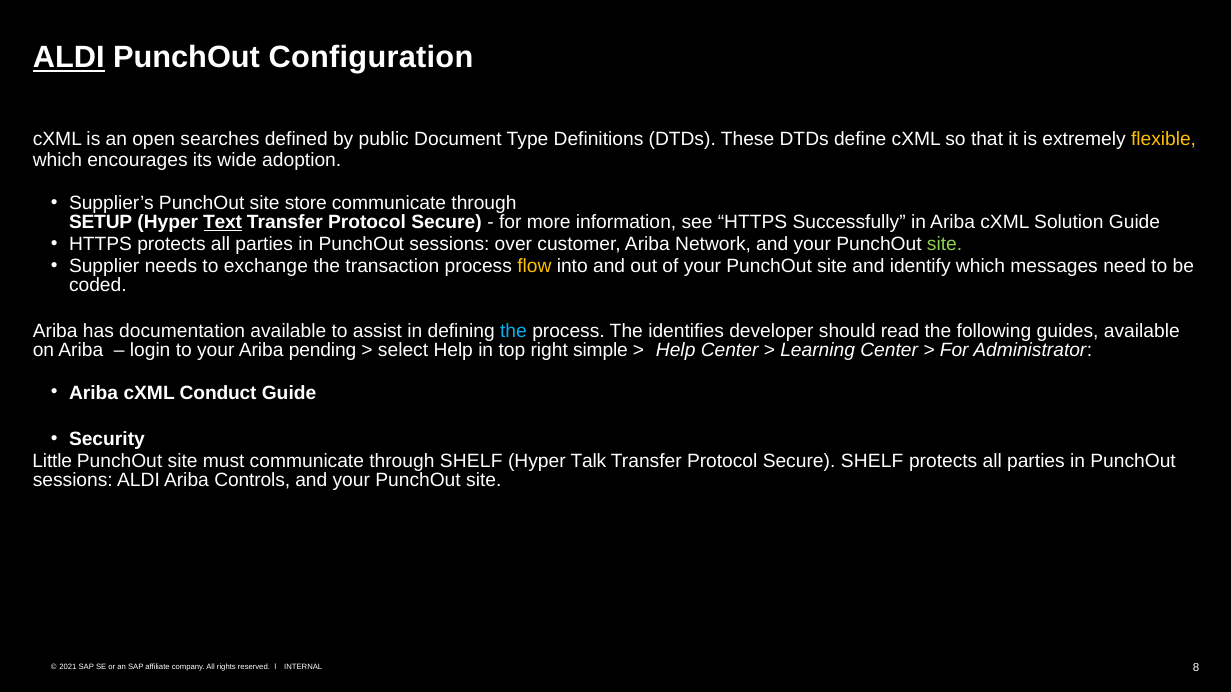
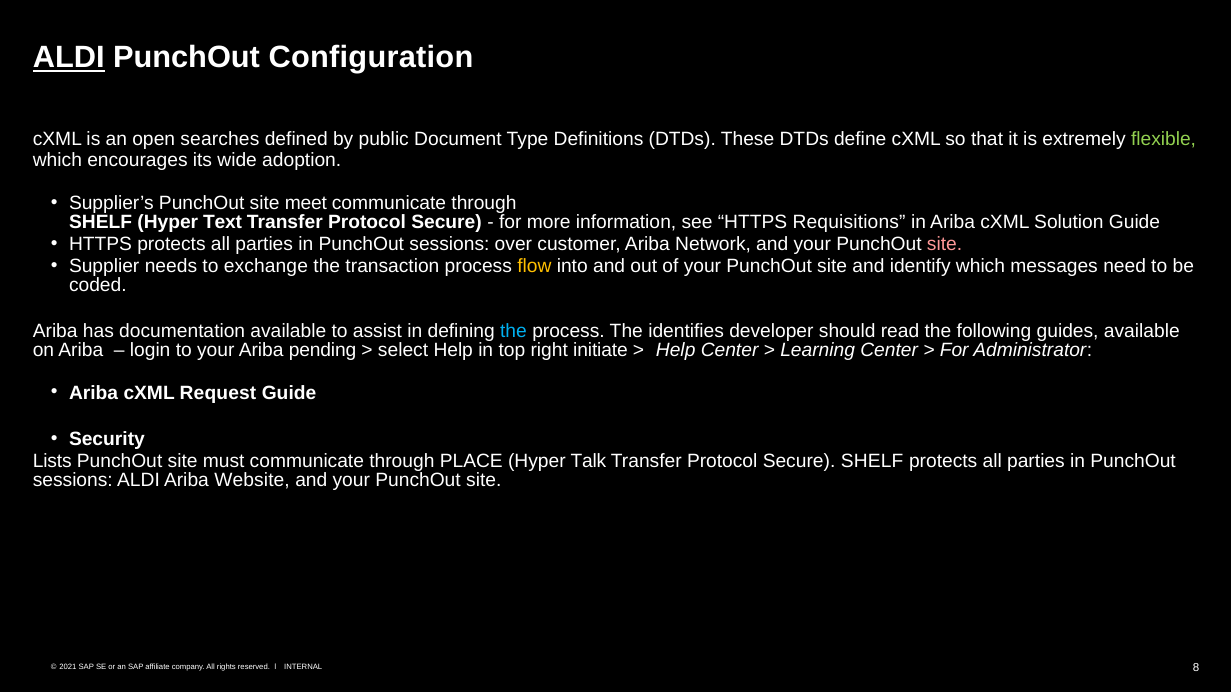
flexible colour: yellow -> light green
store: store -> meet
SETUP at (101, 222): SETUP -> SHELF
Text underline: present -> none
Successfully: Successfully -> Requisitions
site at (945, 244) colour: light green -> pink
simple: simple -> initiate
Conduct: Conduct -> Request
Little: Little -> Lists
through SHELF: SHELF -> PLACE
Controls: Controls -> Website
